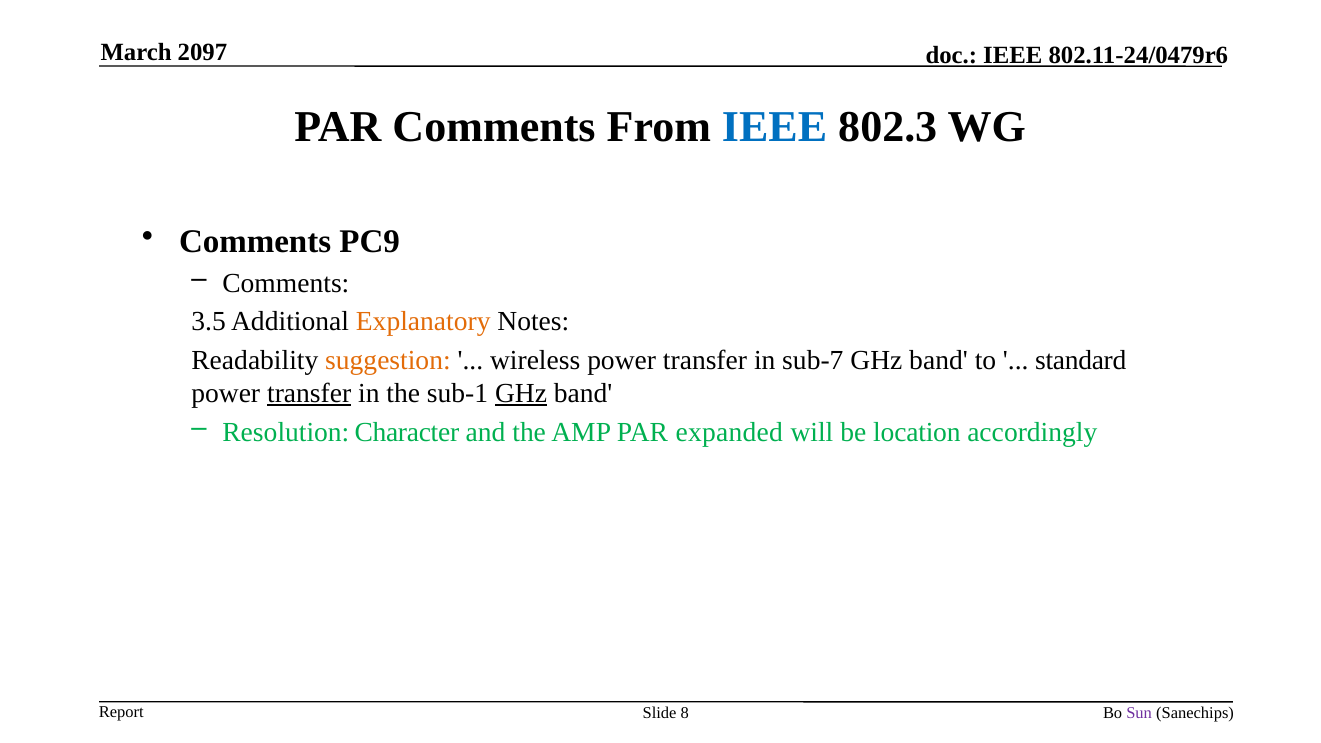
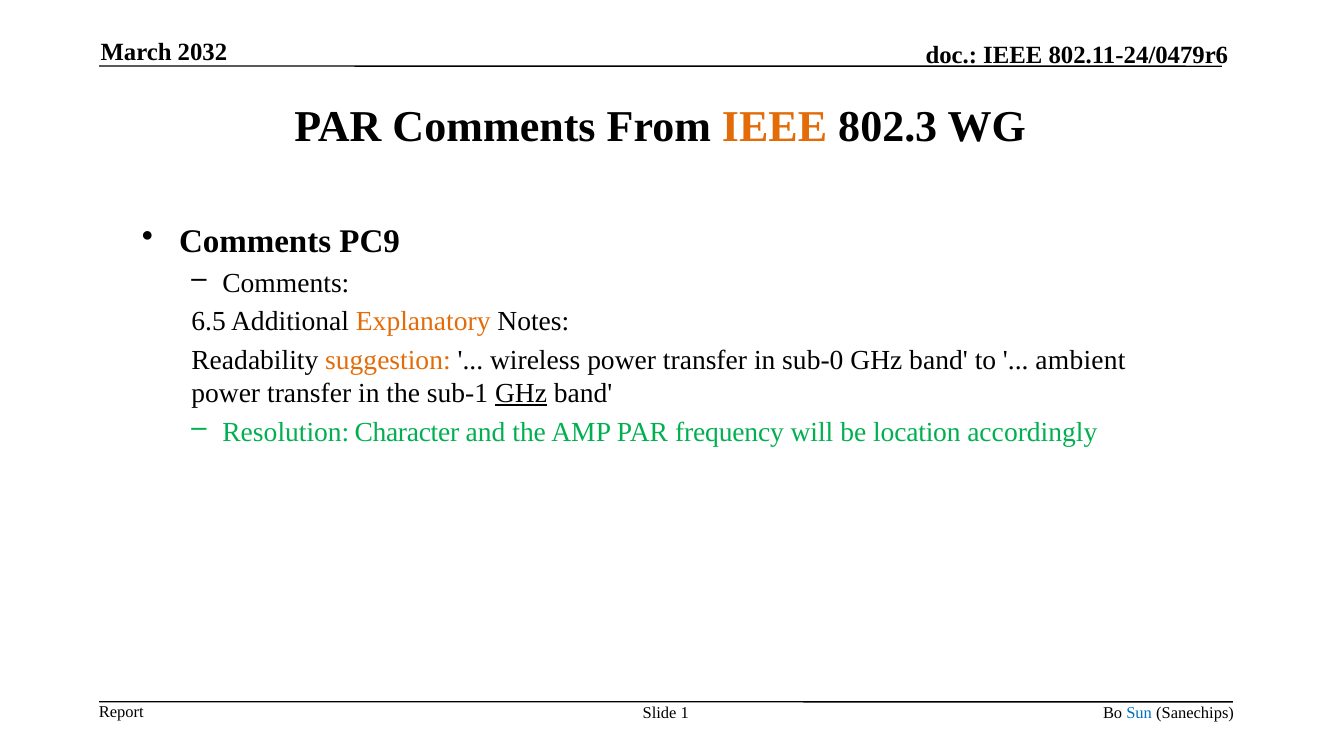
2097: 2097 -> 2032
IEEE at (775, 127) colour: blue -> orange
3.5: 3.5 -> 6.5
sub-7: sub-7 -> sub-0
standard: standard -> ambient
transfer at (309, 393) underline: present -> none
expanded: expanded -> frequency
8: 8 -> 1
Sun colour: purple -> blue
